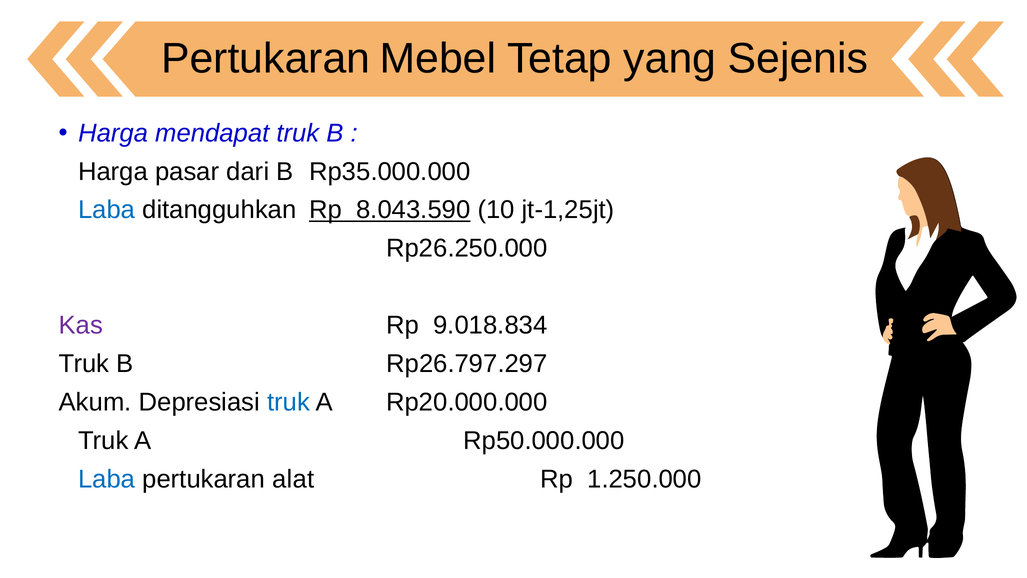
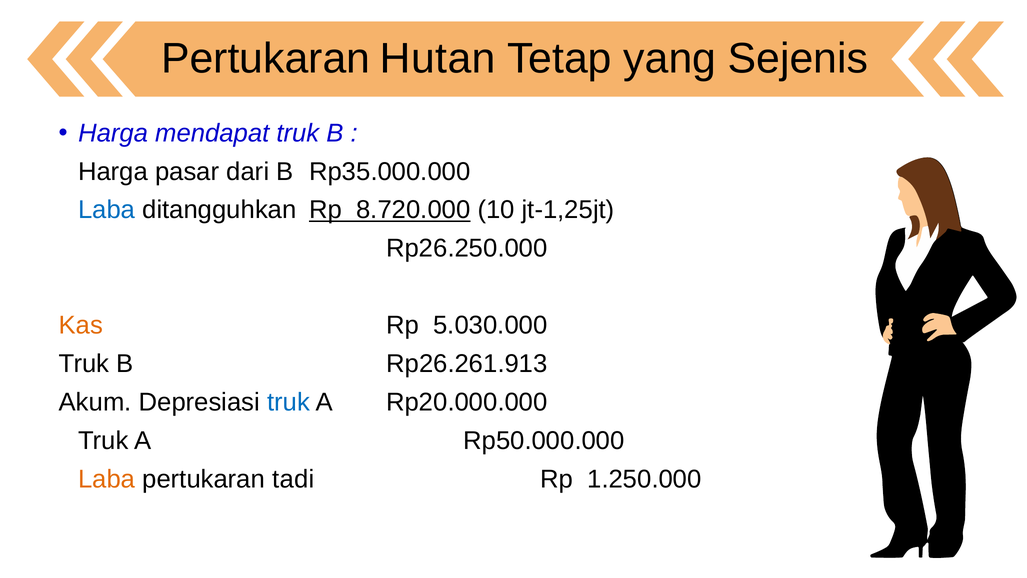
Mebel: Mebel -> Hutan
8.043.590: 8.043.590 -> 8.720.000
Kas colour: purple -> orange
9.018.834: 9.018.834 -> 5.030.000
Rp26.797.297: Rp26.797.297 -> Rp26.261.913
Laba at (107, 479) colour: blue -> orange
alat: alat -> tadi
